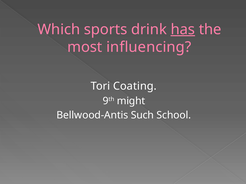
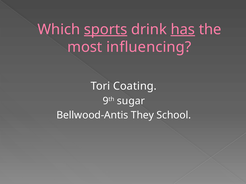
sports underline: none -> present
might: might -> sugar
Such: Such -> They
